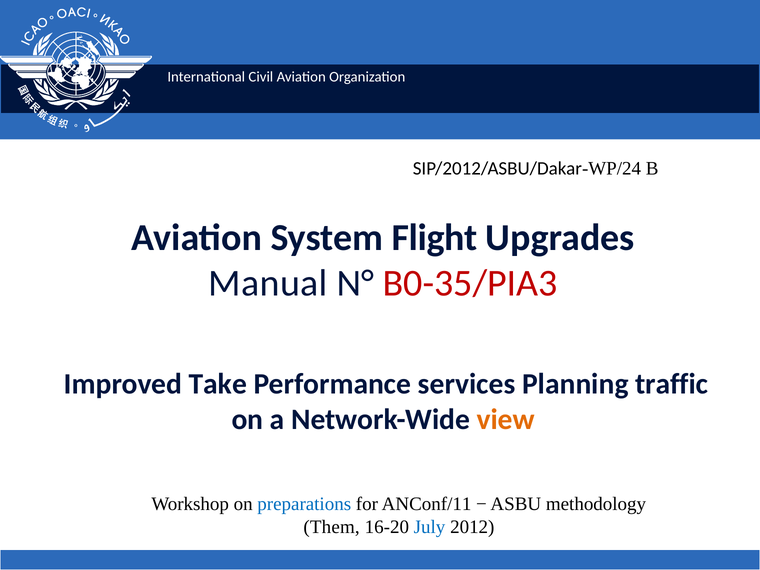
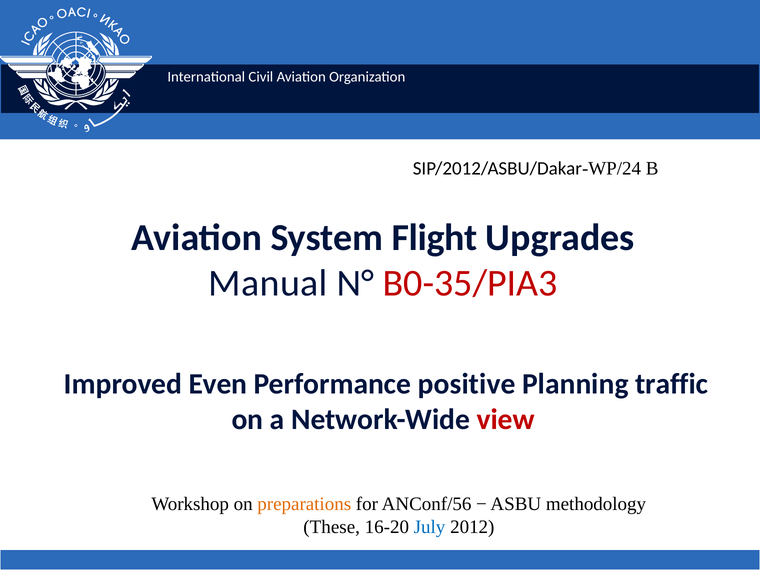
Take: Take -> Even
services: services -> positive
view colour: orange -> red
preparations colour: blue -> orange
ANConf/11: ANConf/11 -> ANConf/56
Them: Them -> These
